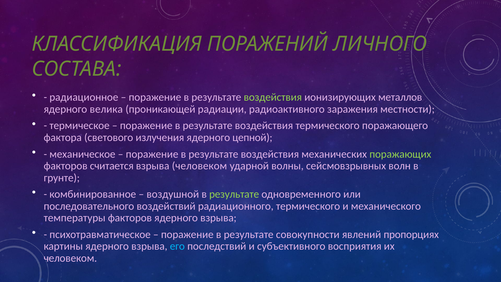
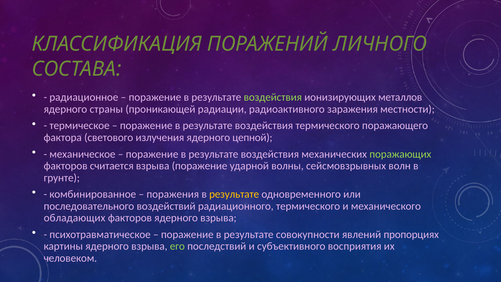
велика: велика -> страны
взрыва человеком: человеком -> поражение
воздушной: воздушной -> поражения
результате at (234, 194) colour: light green -> yellow
температуры: температуры -> обладающих
его colour: light blue -> light green
